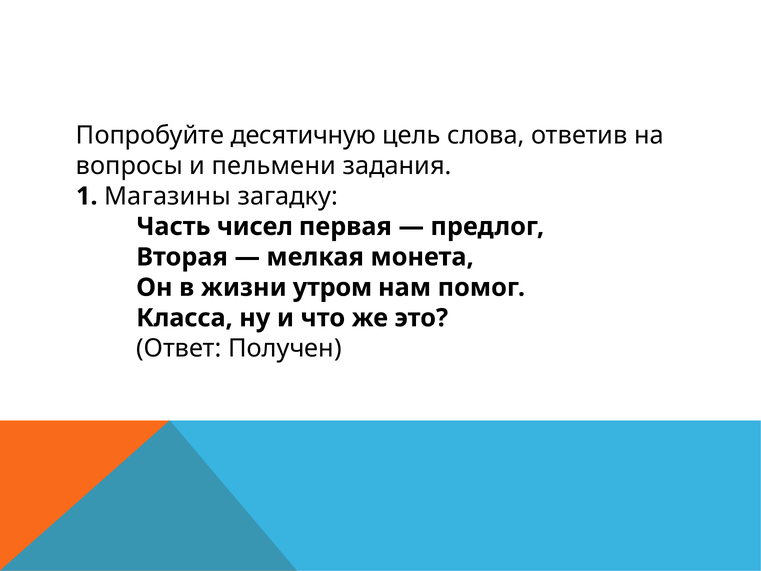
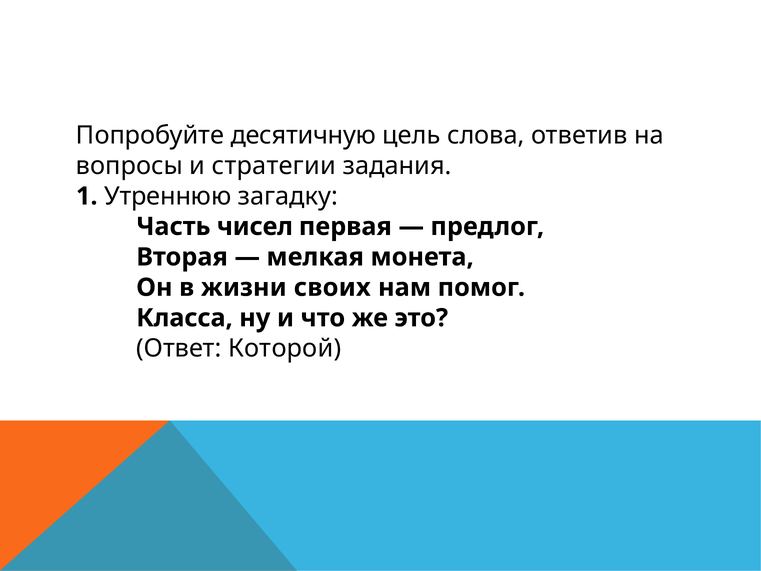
пельмени: пельмени -> стратегии
Магазины: Магазины -> Утреннюю
утром: утром -> своих
Получен: Получен -> Которой
